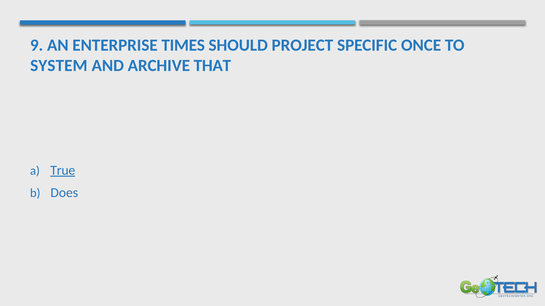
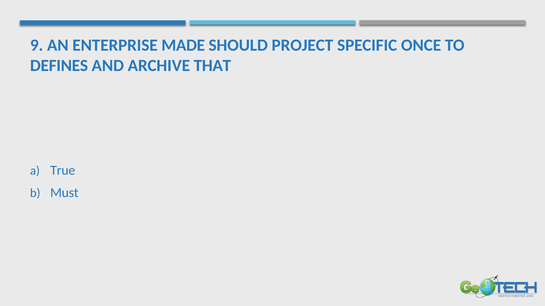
TIMES: TIMES -> MADE
SYSTEM: SYSTEM -> DEFINES
True underline: present -> none
Does: Does -> Must
